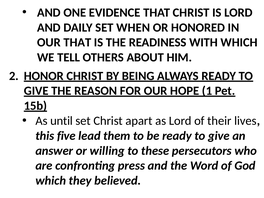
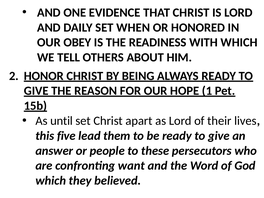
OUR THAT: THAT -> OBEY
willing: willing -> people
press: press -> want
